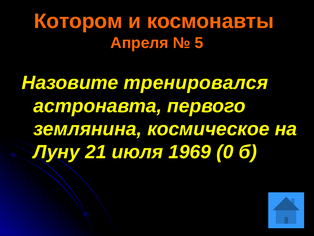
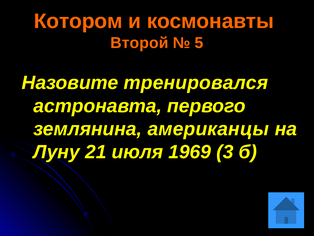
Апреля: Апреля -> Второй
космическое: космическое -> американцы
0: 0 -> 3
